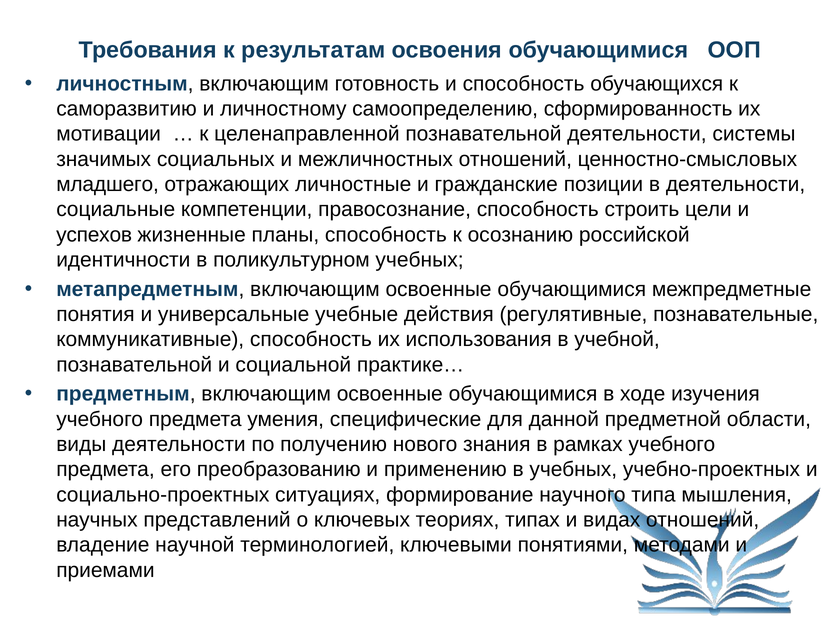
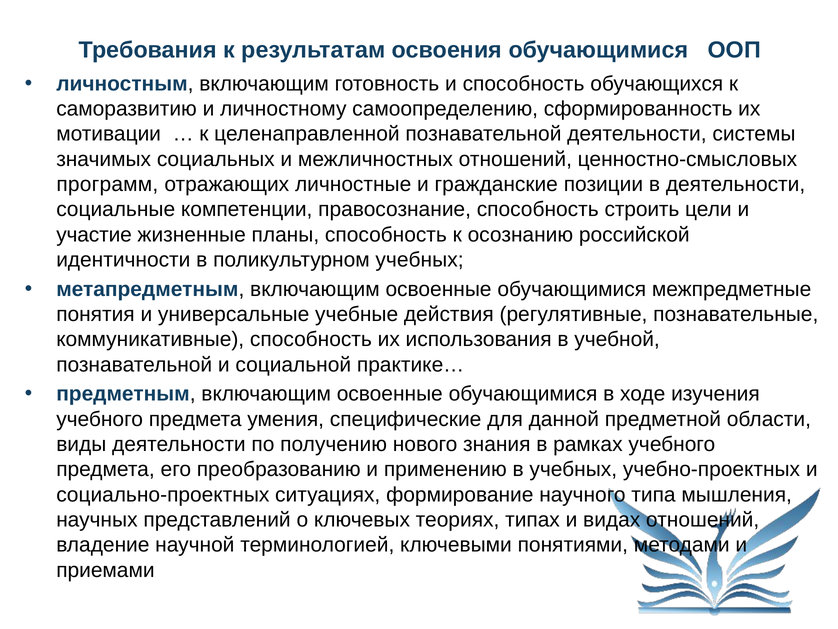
младшего: младшего -> программ
успехов: успехов -> участие
